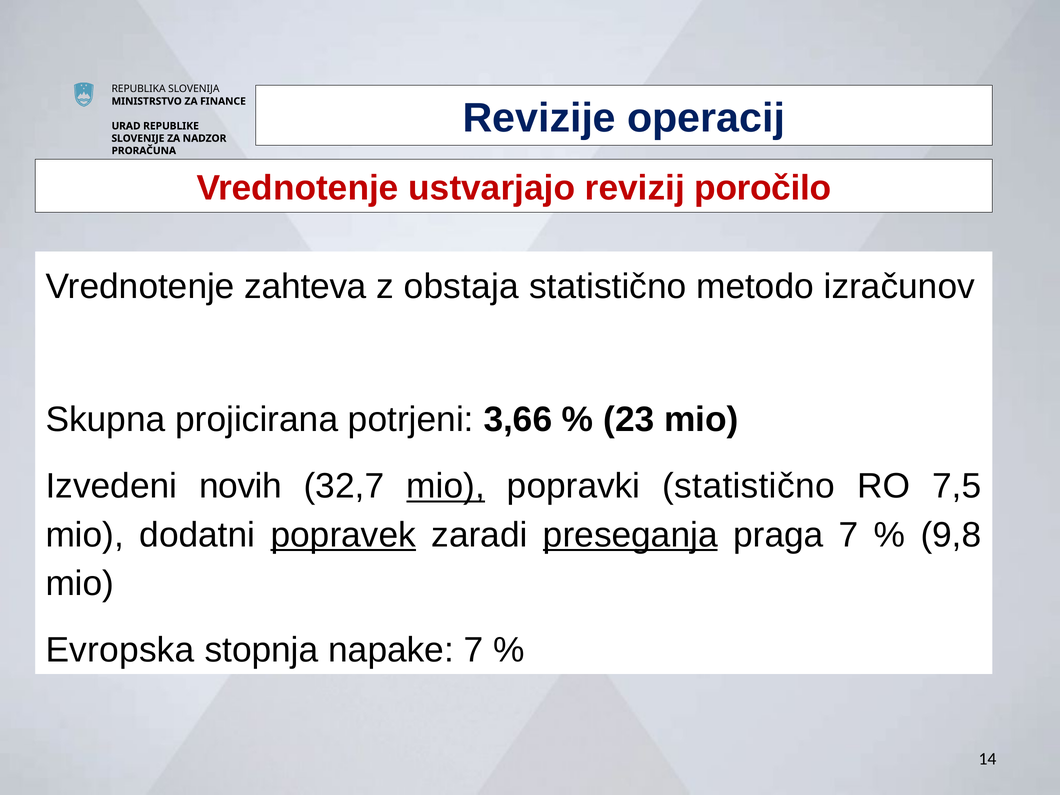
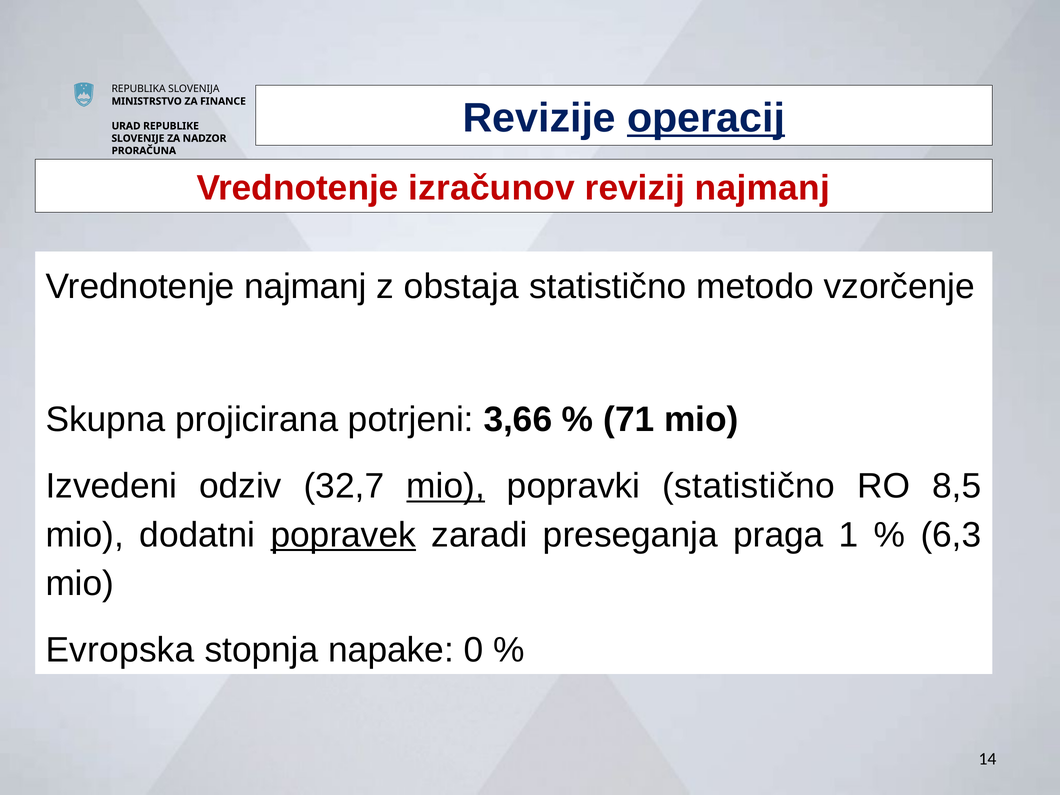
operacij underline: none -> present
ustvarjajo: ustvarjajo -> izračunov
revizij poročilo: poročilo -> najmanj
Vrednotenje zahteva: zahteva -> najmanj
izračunov: izračunov -> vzorčenje
23: 23 -> 71
novih: novih -> odziv
7,5: 7,5 -> 8,5
preseganja underline: present -> none
praga 7: 7 -> 1
9,8: 9,8 -> 6,3
napake 7: 7 -> 0
